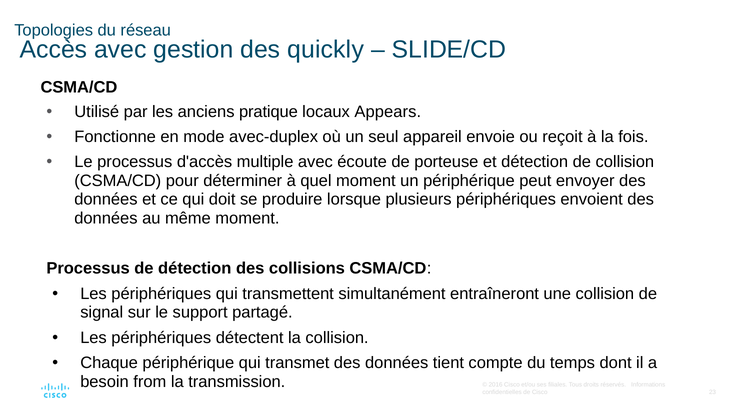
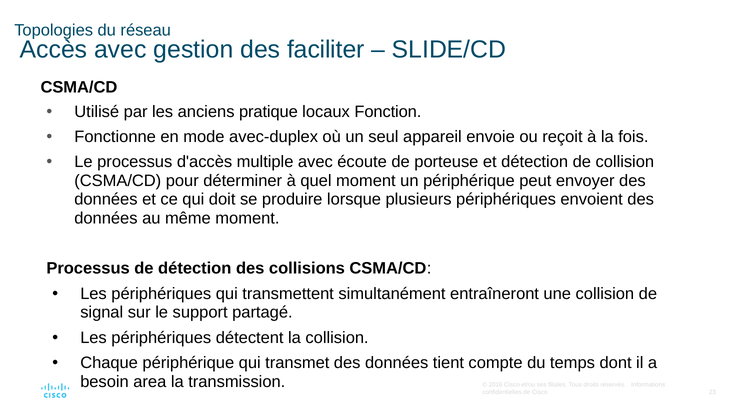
quickly: quickly -> faciliter
Appears: Appears -> Fonction
from: from -> area
